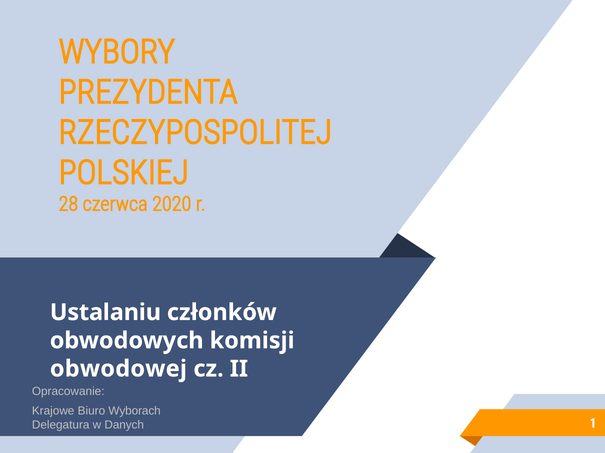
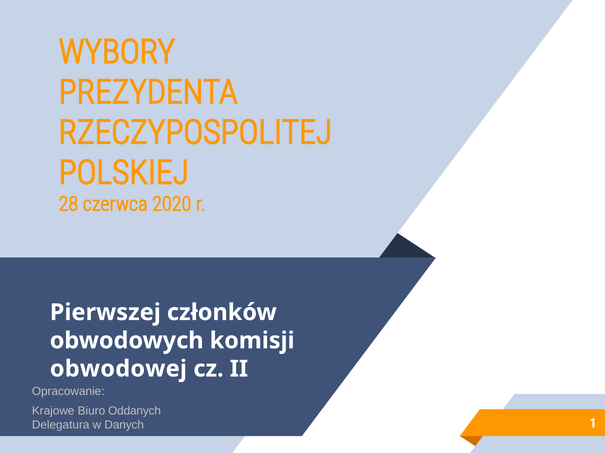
Ustalaniu: Ustalaniu -> Pierwszej
Wyborach: Wyborach -> Oddanych
